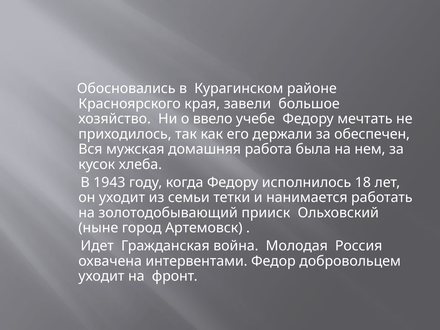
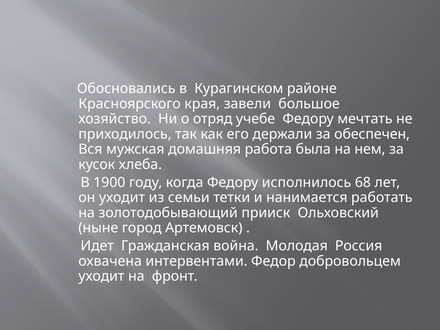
ввело: ввело -> отряд
1943: 1943 -> 1900
18: 18 -> 68
